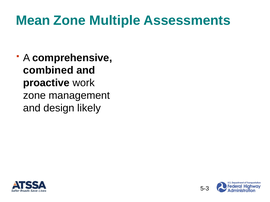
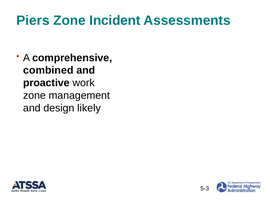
Mean: Mean -> Piers
Multiple: Multiple -> Incident
